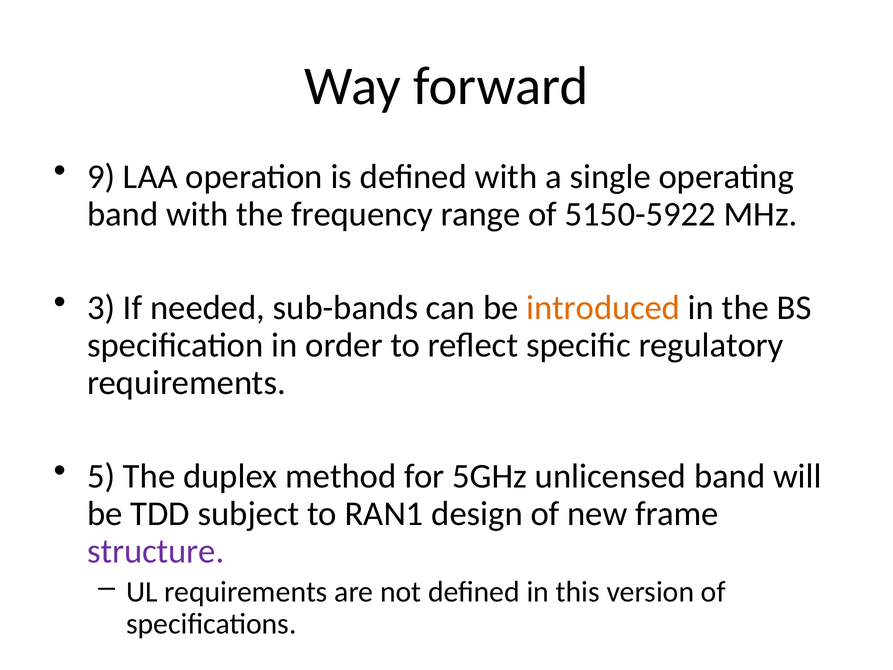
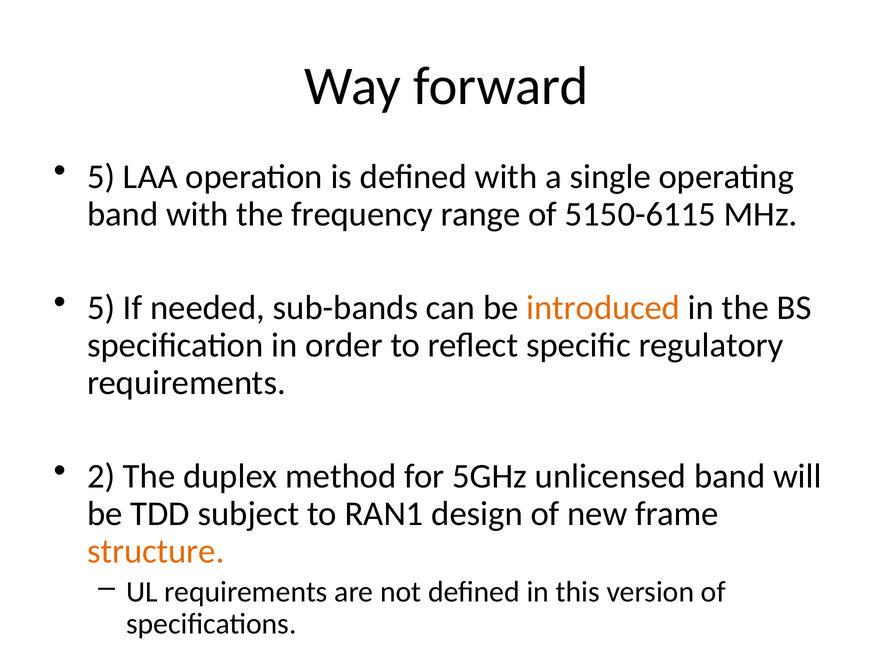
9 at (101, 177): 9 -> 5
5150-5922: 5150-5922 -> 5150-6115
3 at (101, 308): 3 -> 5
5: 5 -> 2
structure colour: purple -> orange
